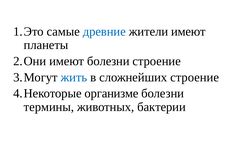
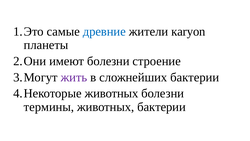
жители имеют: имеют -> кaryon
жить colour: blue -> purple
сложнейших строение: строение -> бактерии
организме at (112, 93): организме -> животных
